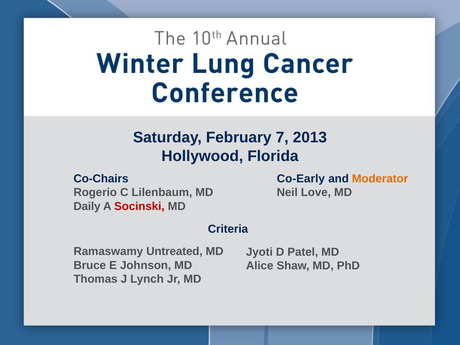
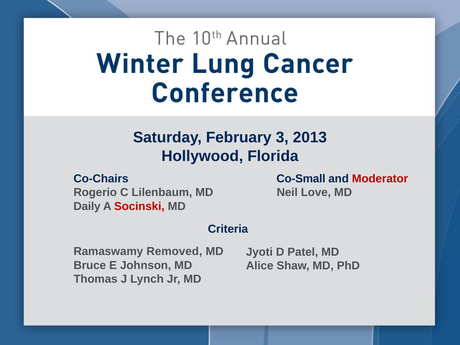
7: 7 -> 3
Co-Early: Co-Early -> Co-Small
Moderator colour: orange -> red
Untreated: Untreated -> Removed
